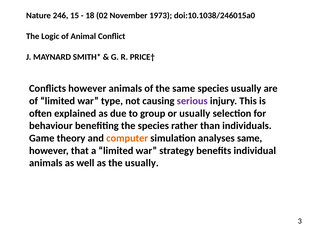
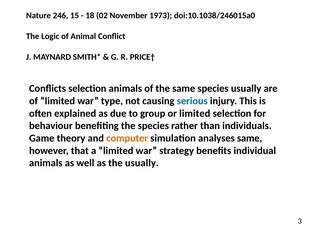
Conflicts however: however -> selection
serious colour: purple -> blue
or usually: usually -> limited
